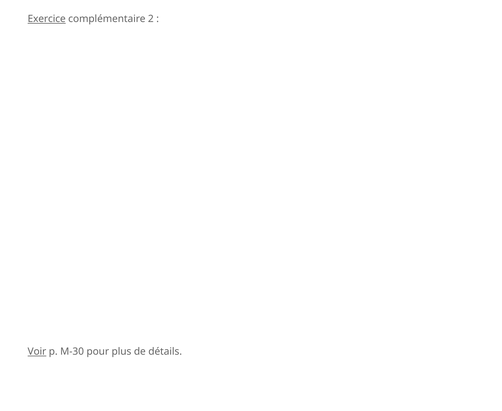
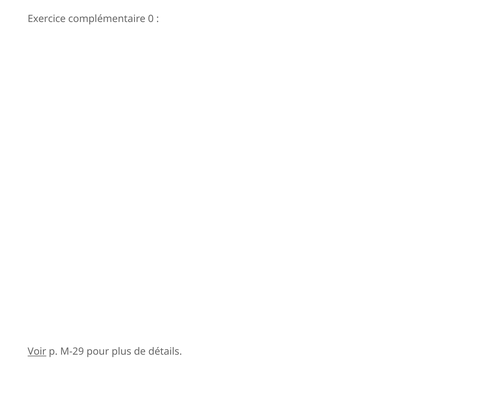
Exercice underline: present -> none
2: 2 -> 0
M-30: M-30 -> M-29
